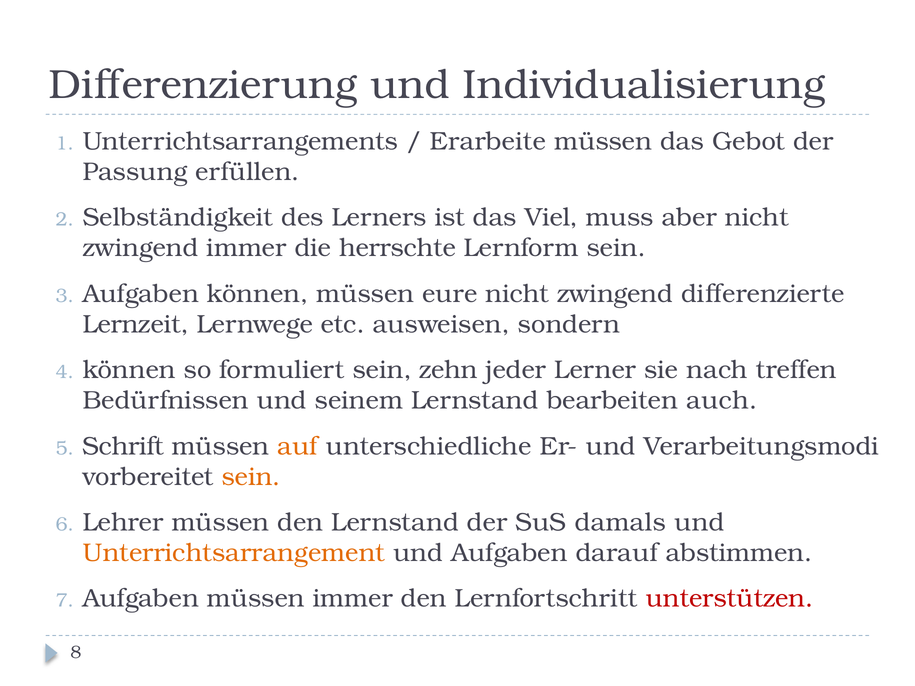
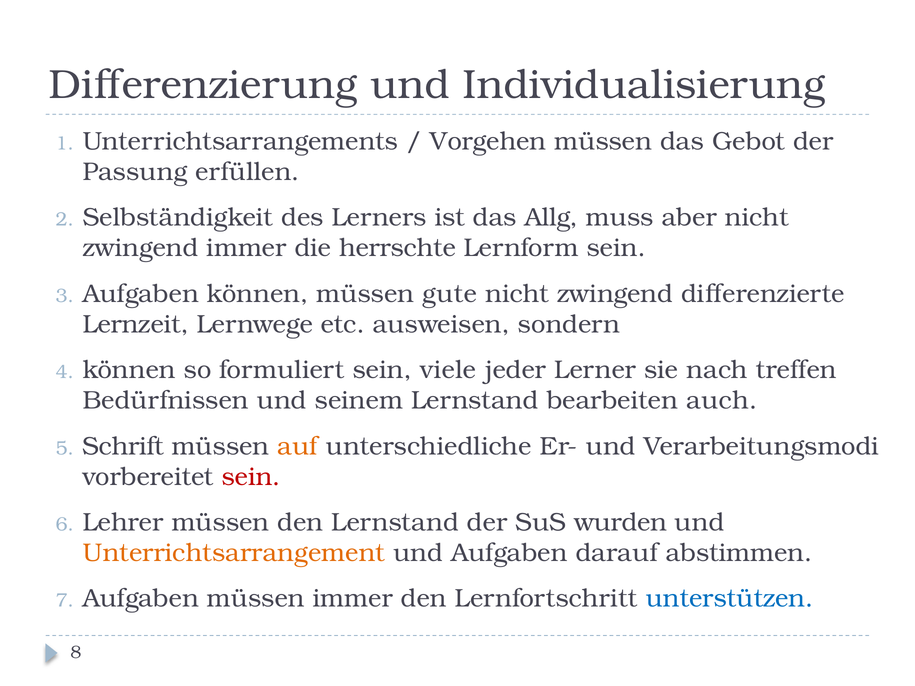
Erarbeite: Erarbeite -> Vorgehen
Viel: Viel -> Allg
eure: eure -> gute
zehn: zehn -> viele
sein at (251, 477) colour: orange -> red
damals: damals -> wurden
unterstützen colour: red -> blue
